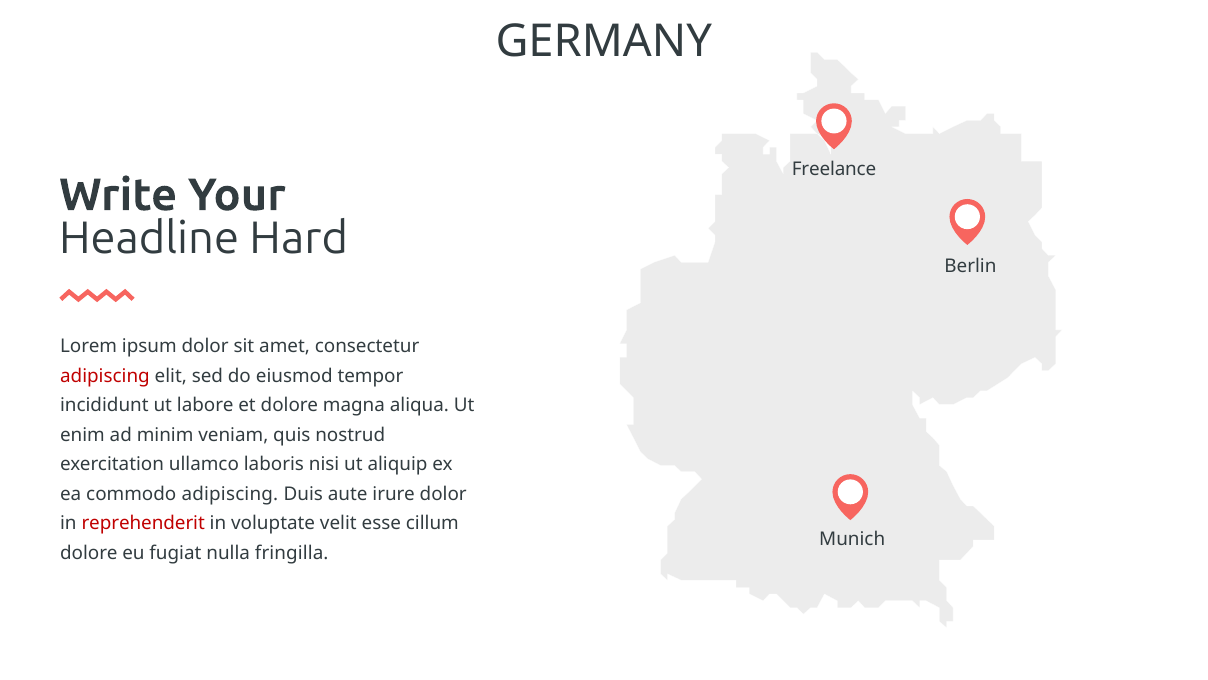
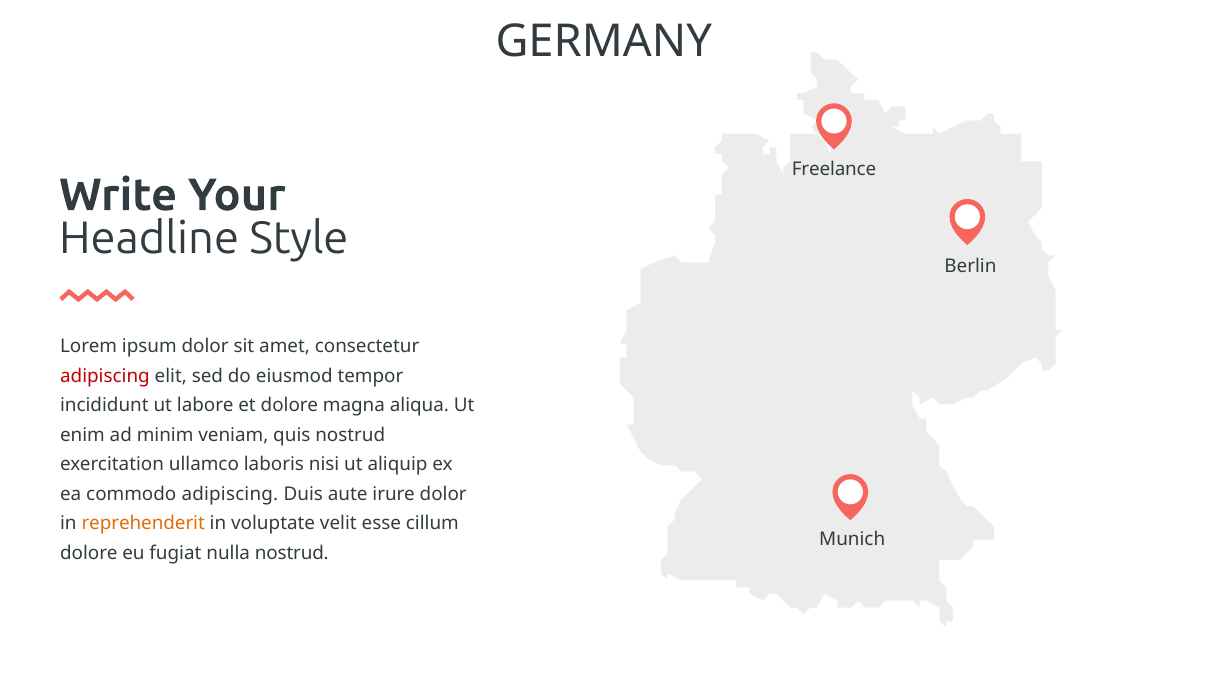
Hard: Hard -> Style
reprehenderit colour: red -> orange
nulla fringilla: fringilla -> nostrud
